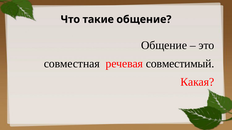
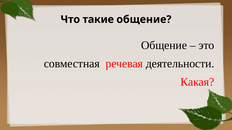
совместимый: совместимый -> деятельности
